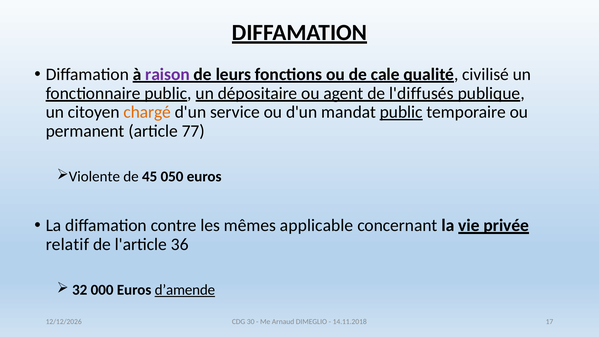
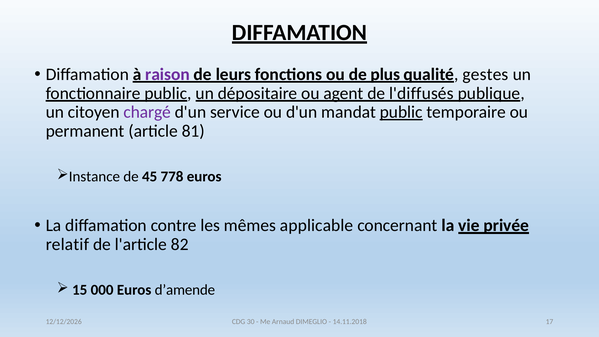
cale: cale -> plus
civilisé: civilisé -> gestes
chargé colour: orange -> purple
77: 77 -> 81
Violente: Violente -> Instance
050: 050 -> 778
36: 36 -> 82
32: 32 -> 15
d’amende underline: present -> none
